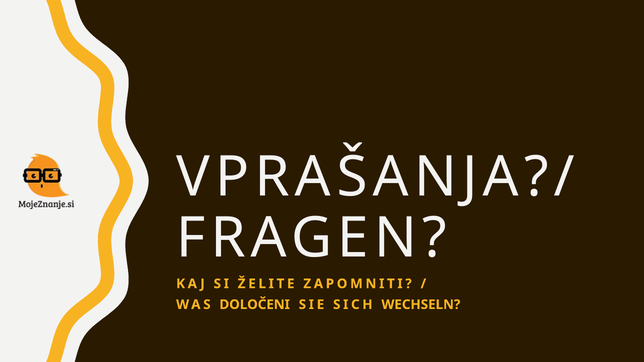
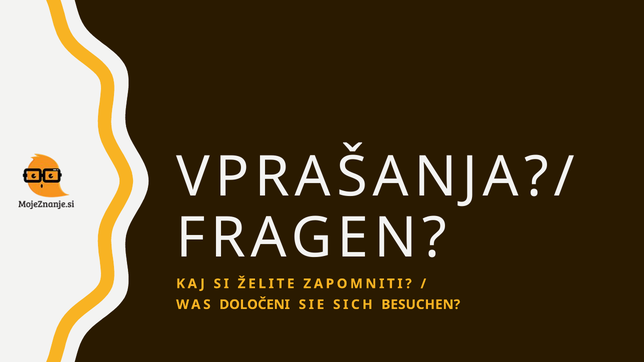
WECHSELN: WECHSELN -> BESUCHEN
